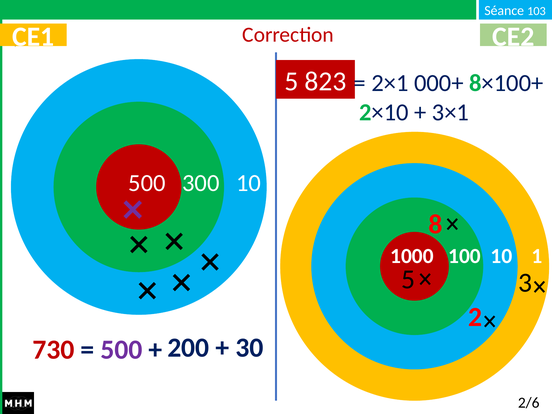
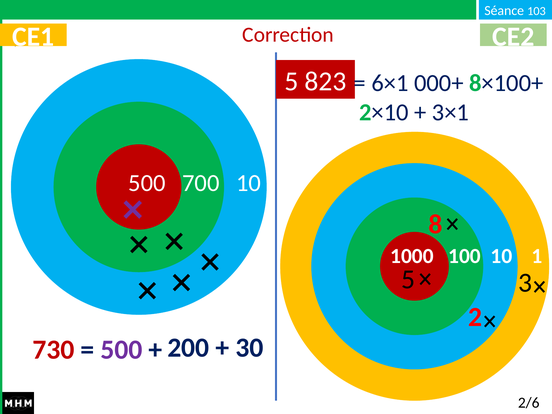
2×1: 2×1 -> 6×1
300: 300 -> 700
